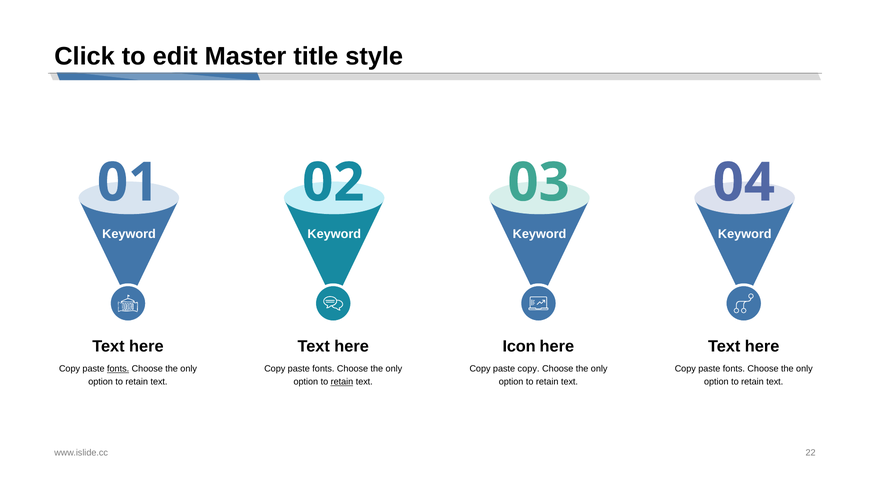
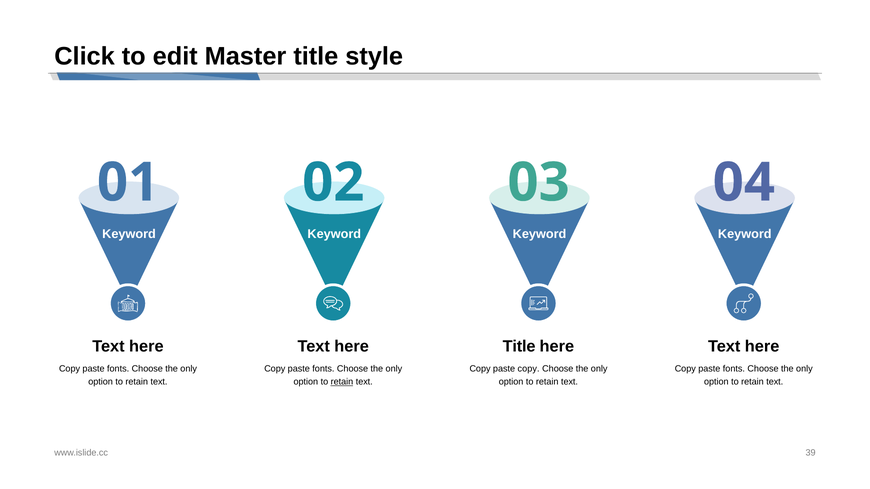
Icon at (519, 347): Icon -> Title
fonts at (118, 369) underline: present -> none
22: 22 -> 39
